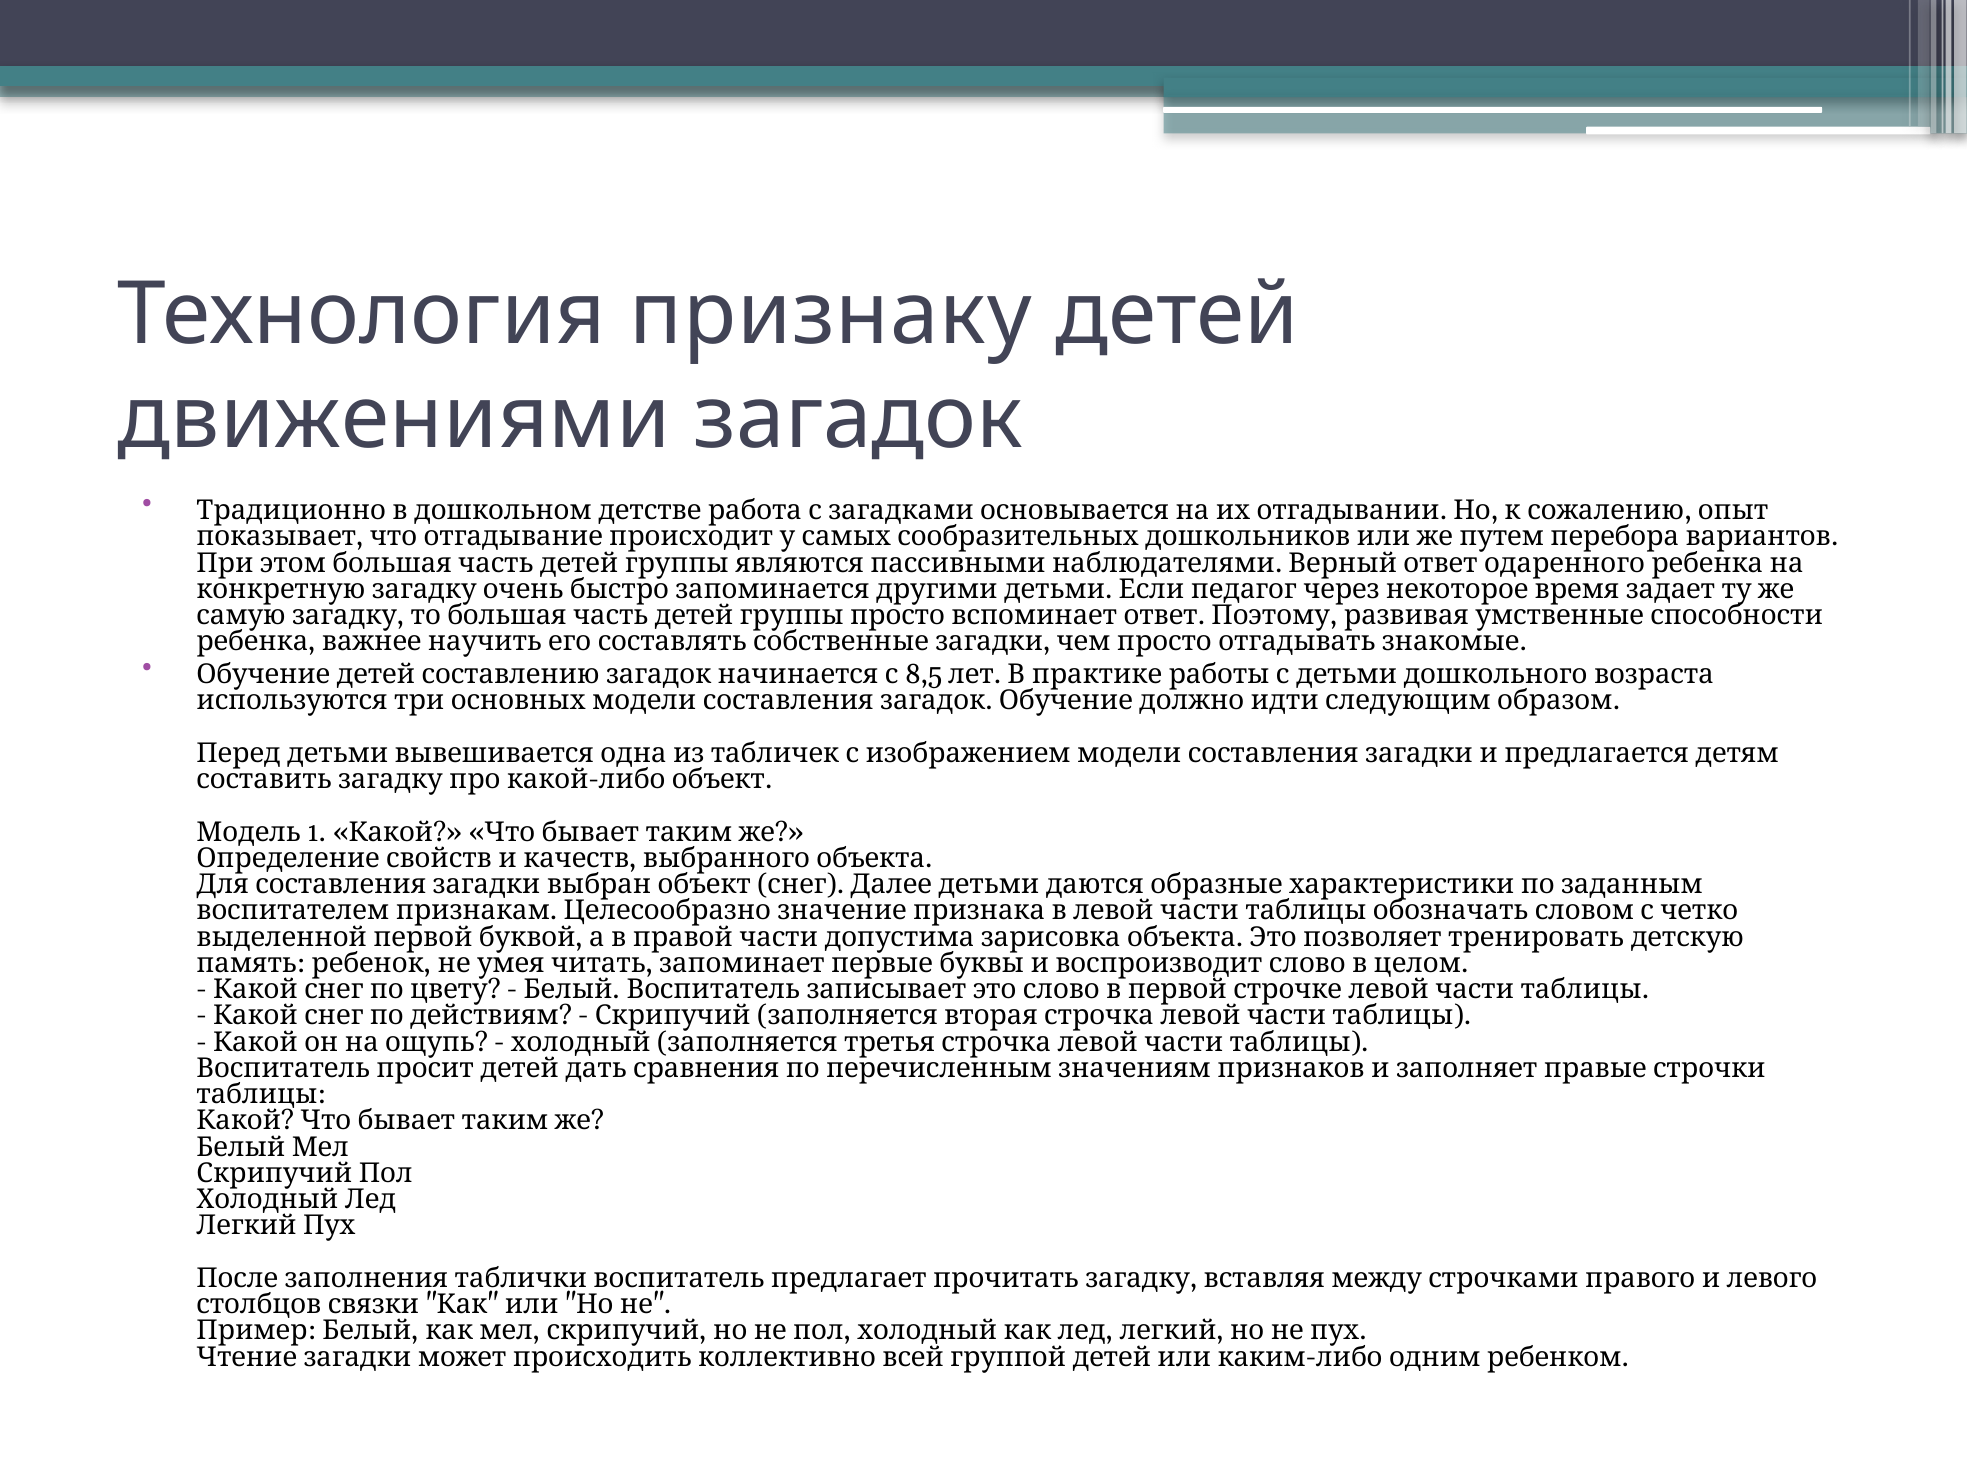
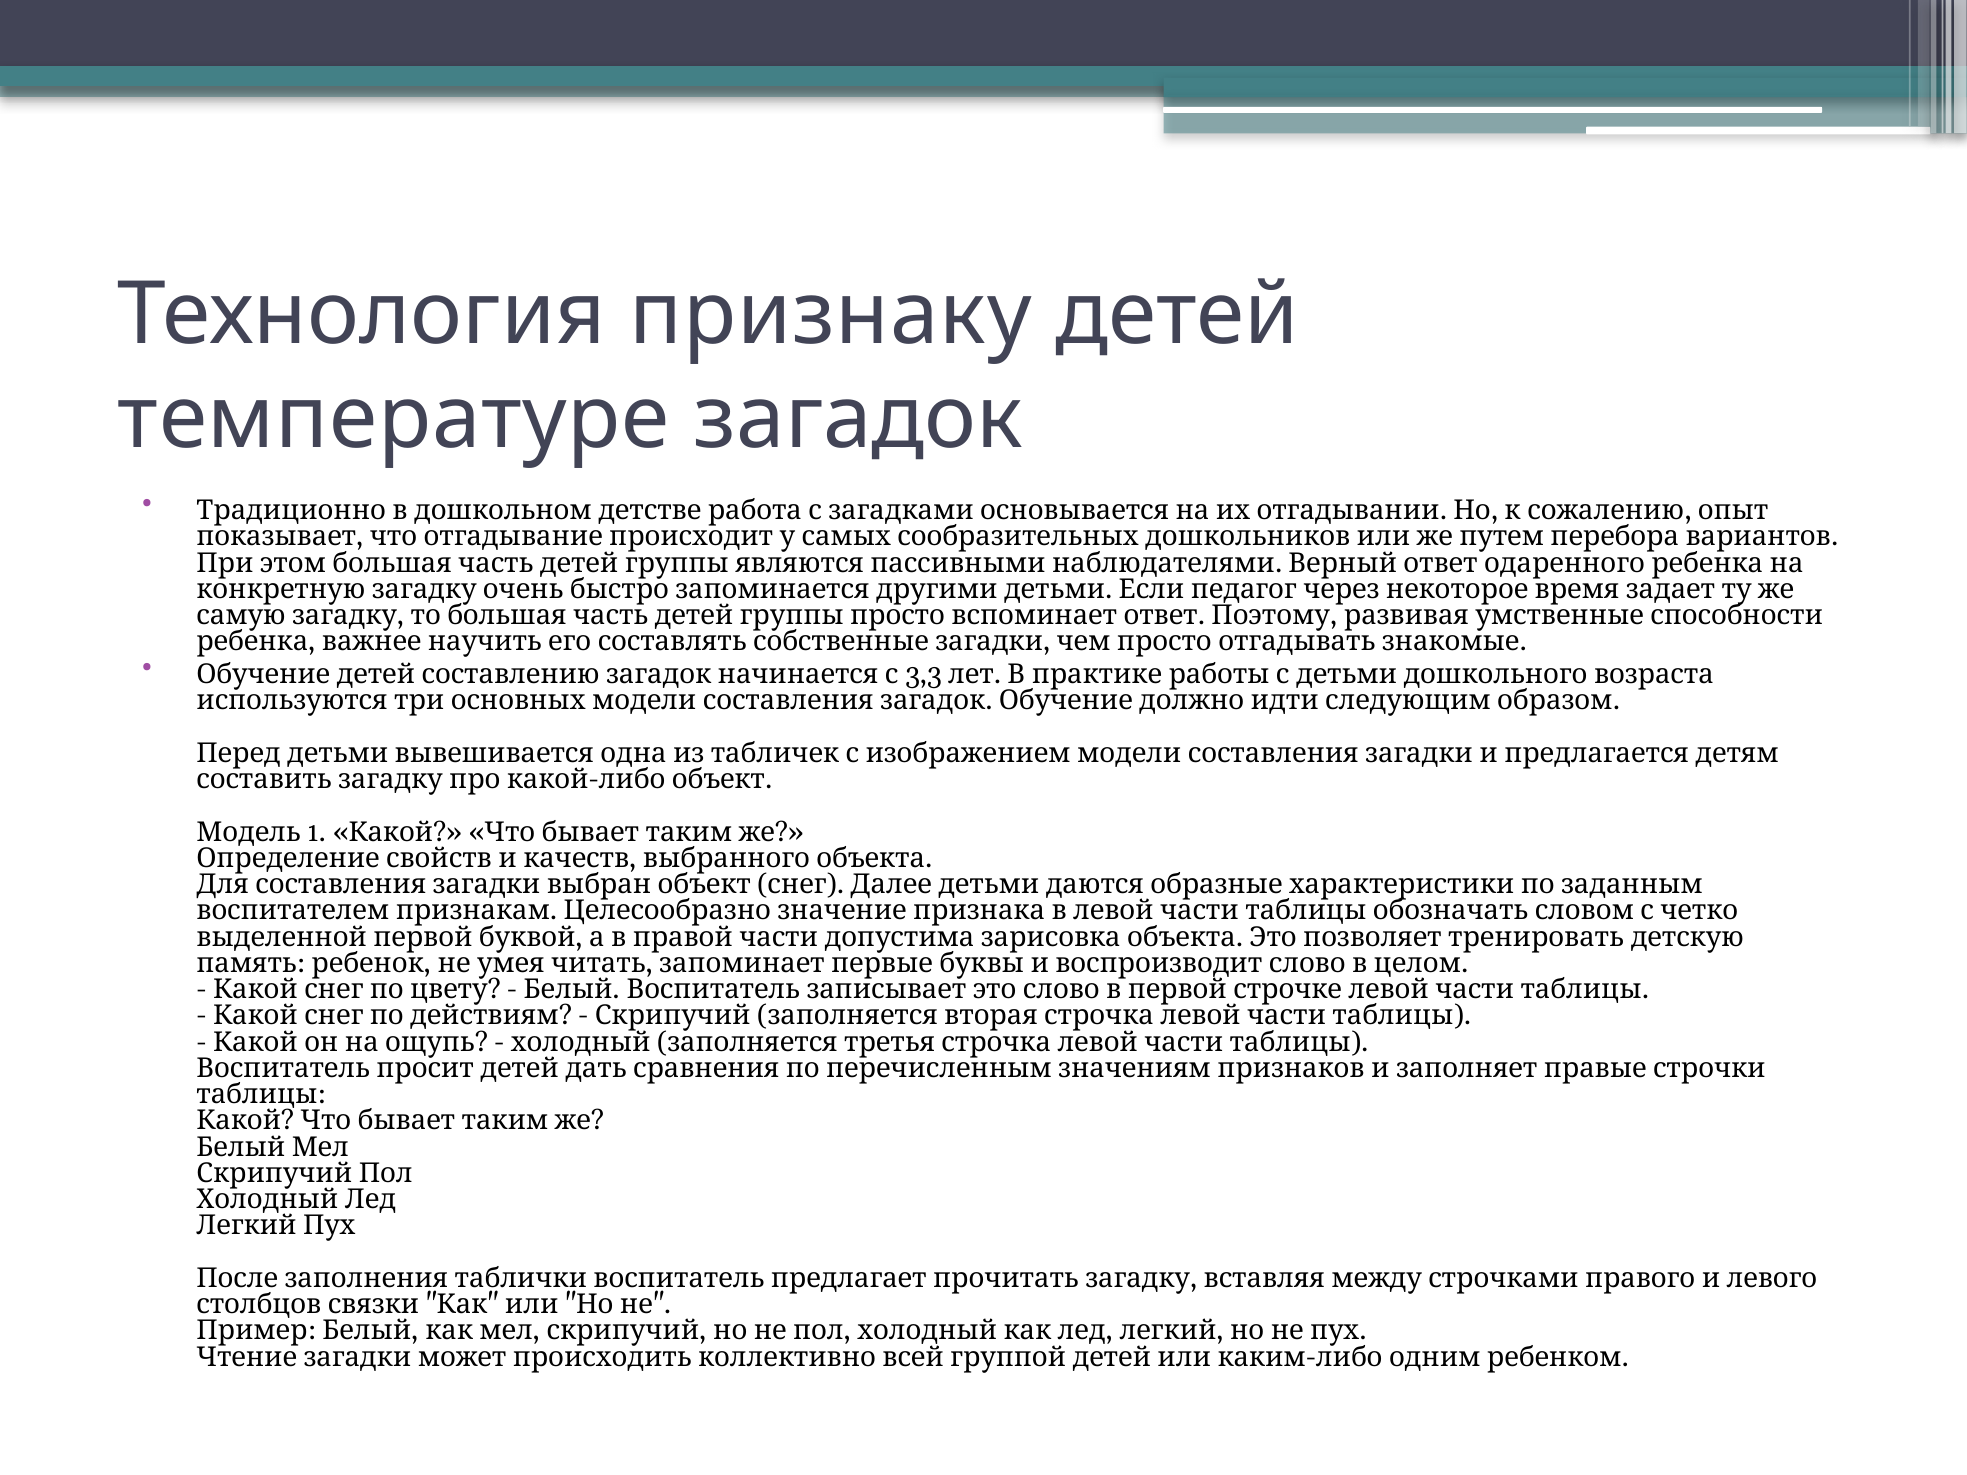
движениями: движениями -> температуре
8,5: 8,5 -> 3,3
